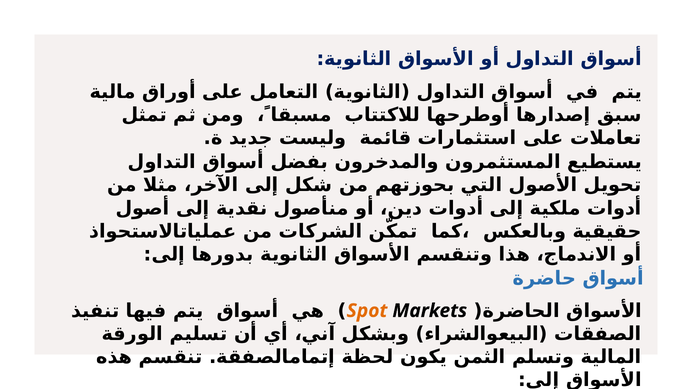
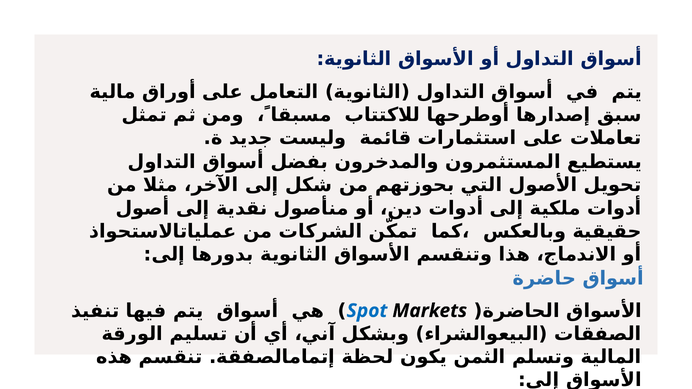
Spot colour: orange -> blue
